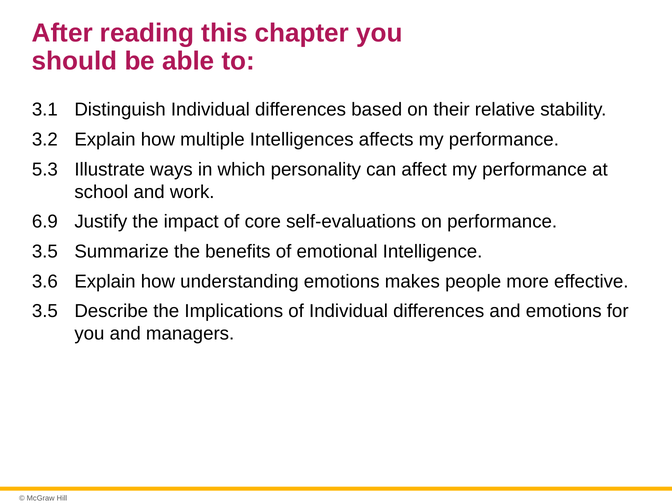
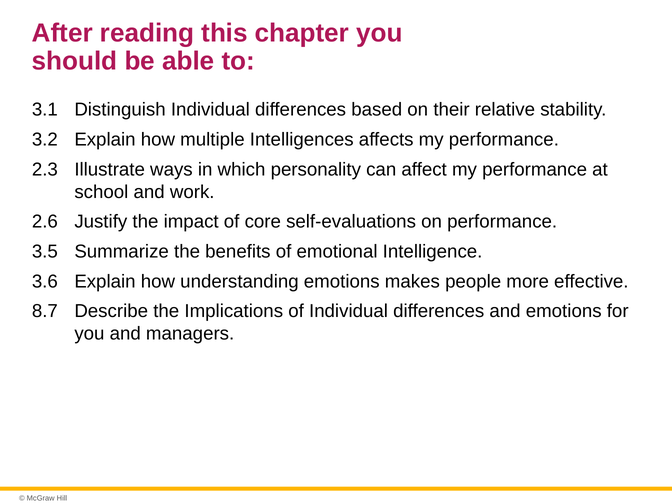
5.3: 5.3 -> 2.3
6.9: 6.9 -> 2.6
3.5 at (45, 311): 3.5 -> 8.7
